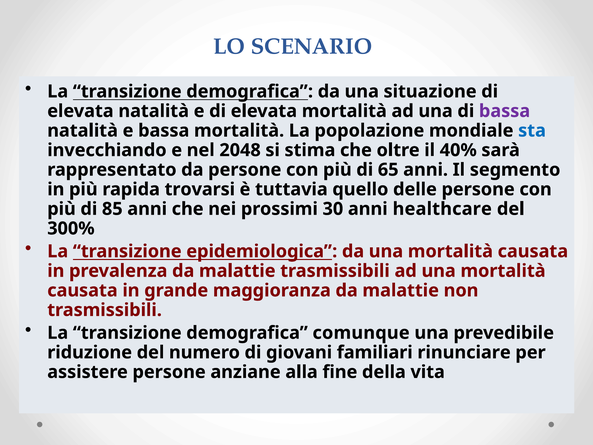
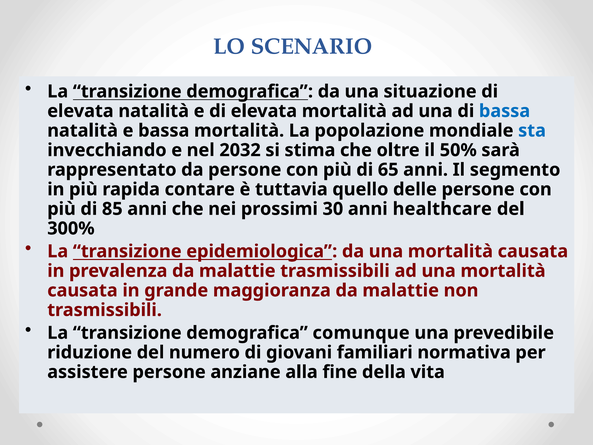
bassa at (505, 111) colour: purple -> blue
2048: 2048 -> 2032
40%: 40% -> 50%
trovarsi: trovarsi -> contare
rinunciare: rinunciare -> normativa
